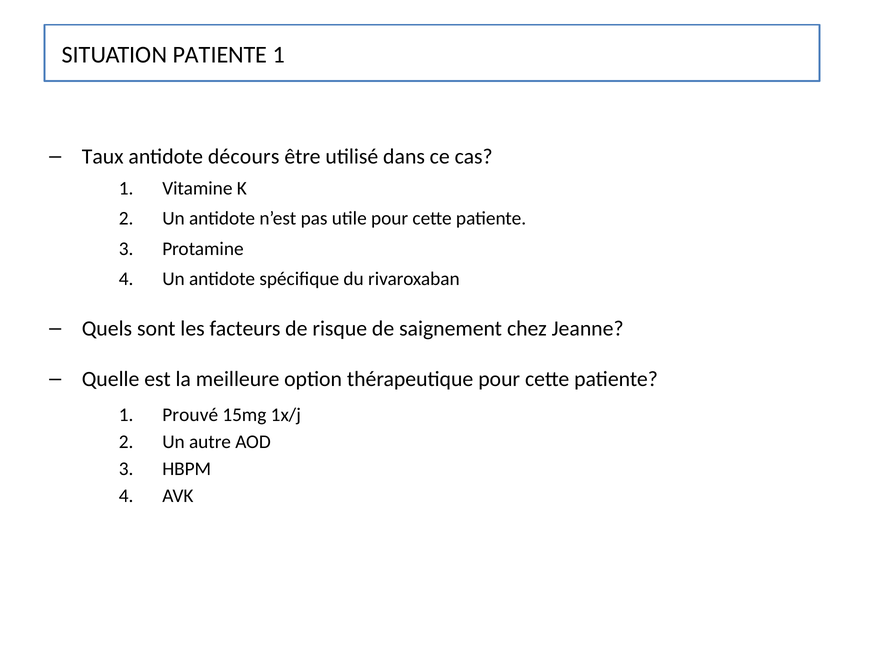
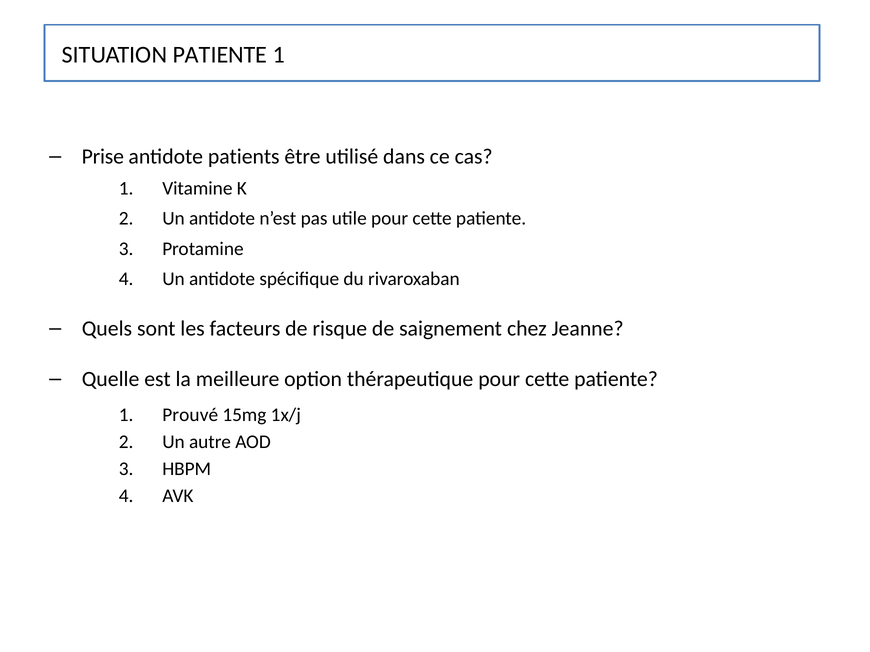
Taux: Taux -> Prise
décours: décours -> patients
